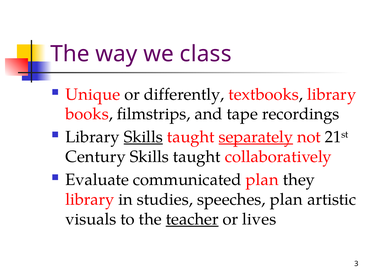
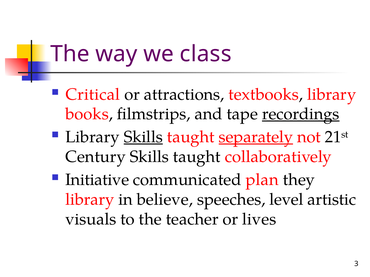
Unique: Unique -> Critical
differently: differently -> attractions
recordings underline: none -> present
Evaluate: Evaluate -> Initiative
studies: studies -> believe
speeches plan: plan -> level
teacher underline: present -> none
